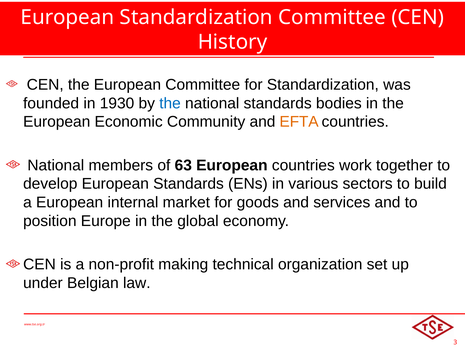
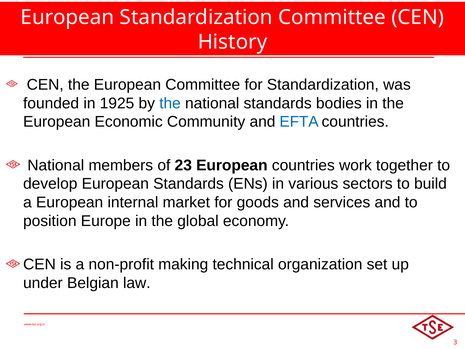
1930: 1930 -> 1925
EFTA colour: orange -> blue
63: 63 -> 23
